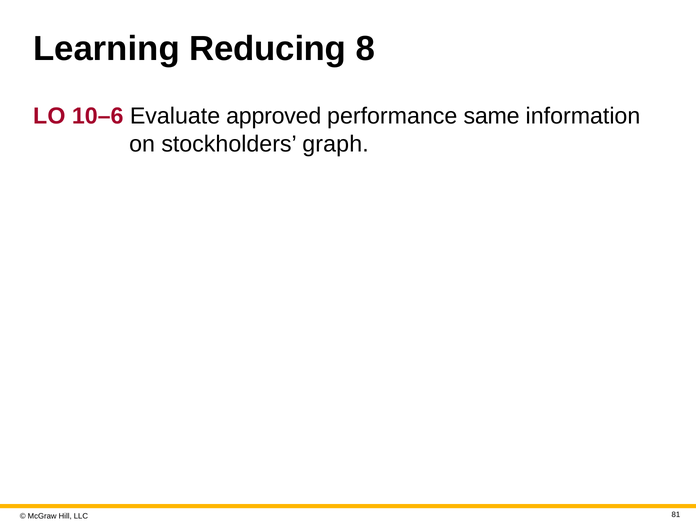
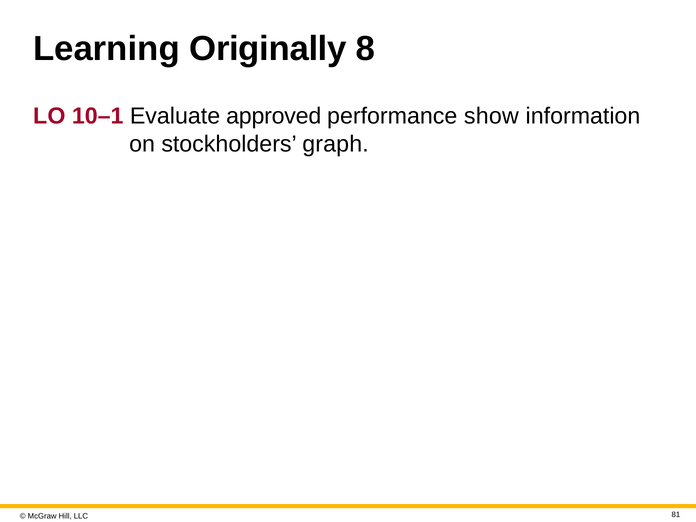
Reducing: Reducing -> Originally
10–6: 10–6 -> 10–1
same: same -> show
